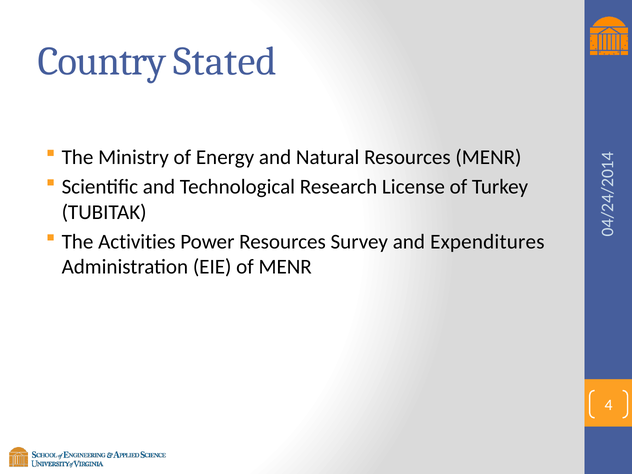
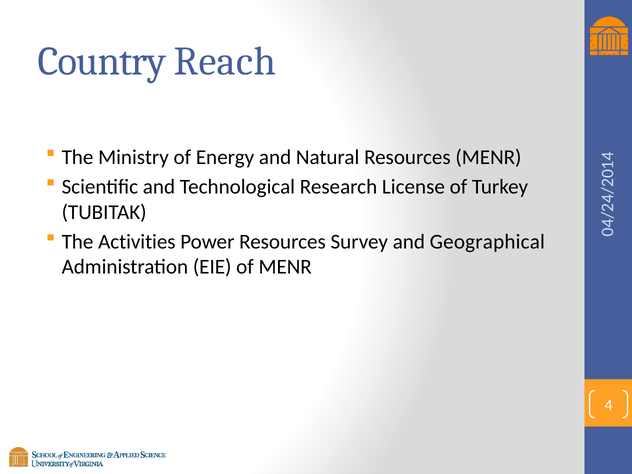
Stated: Stated -> Reach
Expenditures: Expenditures -> Geographical
